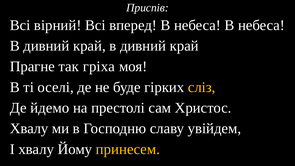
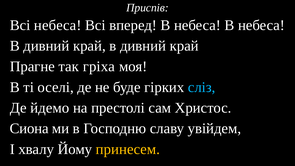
Всі вірний: вірний -> небеса
сліз colour: yellow -> light blue
Хвалу at (29, 128): Хвалу -> Сиона
